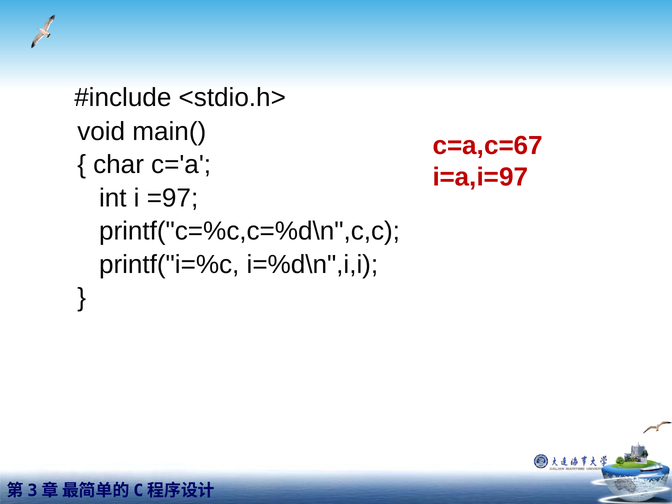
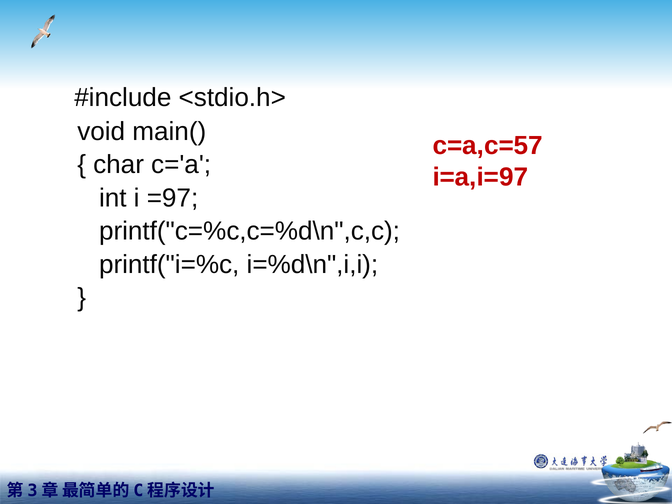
c=a,c=67: c=a,c=67 -> c=a,c=57
